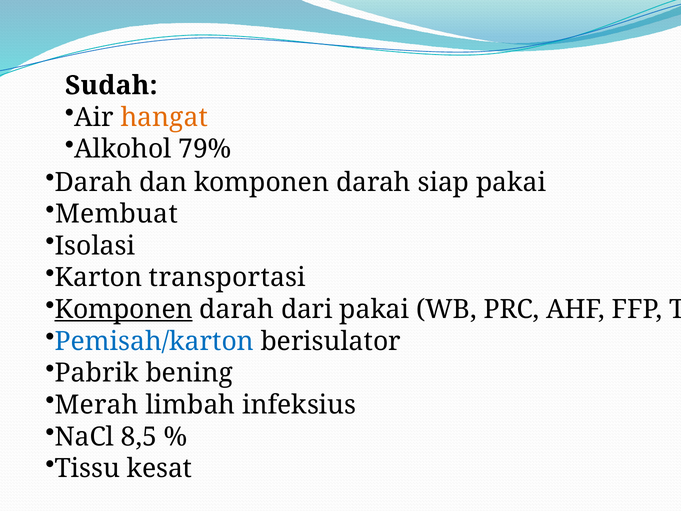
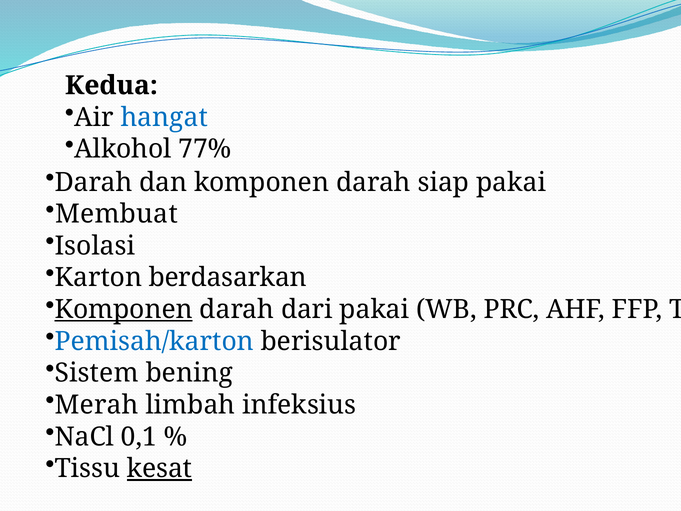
Sudah: Sudah -> Kedua
hangat colour: orange -> blue
79%: 79% -> 77%
transportasi: transportasi -> berdasarkan
Pabrik: Pabrik -> Sistem
8,5: 8,5 -> 0,1
kesat underline: none -> present
